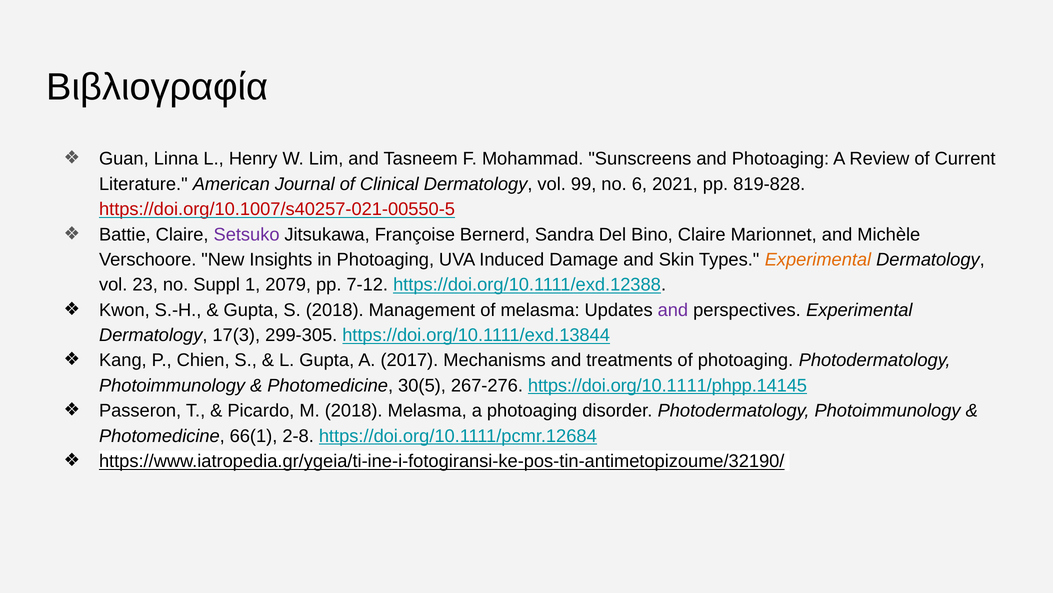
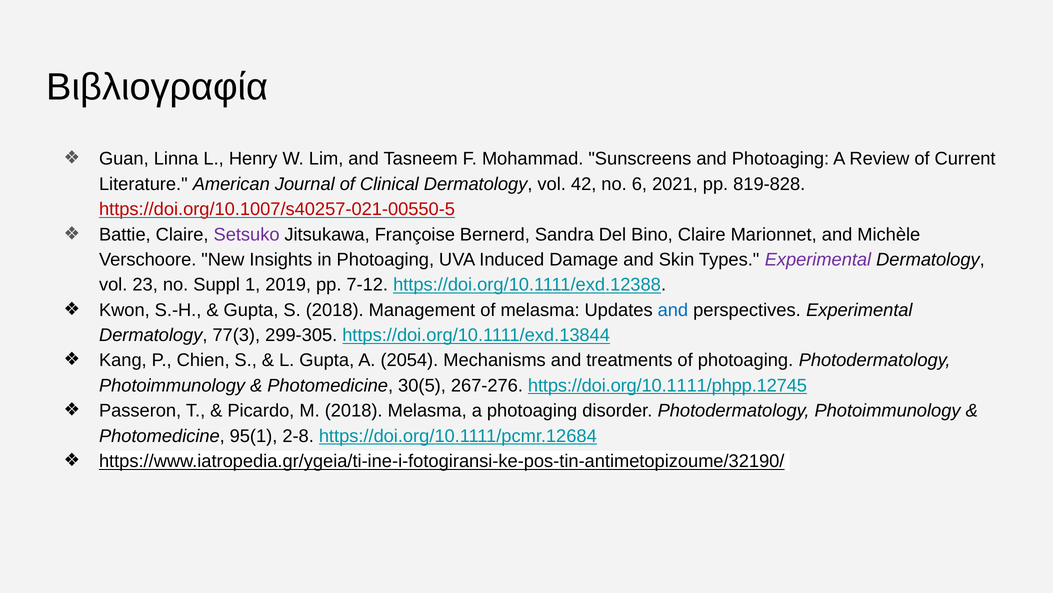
99: 99 -> 42
Experimental at (818, 259) colour: orange -> purple
2079: 2079 -> 2019
and at (673, 310) colour: purple -> blue
17(3: 17(3 -> 77(3
2017: 2017 -> 2054
https://doi.org/10.1111/phpp.14145: https://doi.org/10.1111/phpp.14145 -> https://doi.org/10.1111/phpp.12745
66(1: 66(1 -> 95(1
